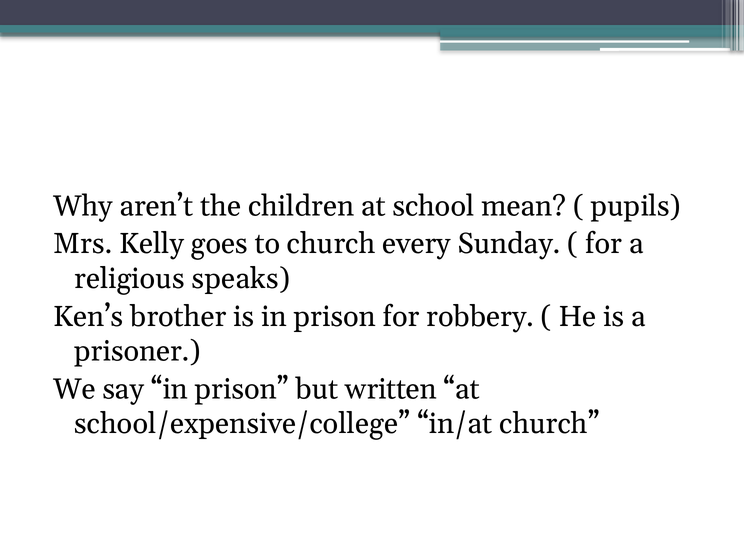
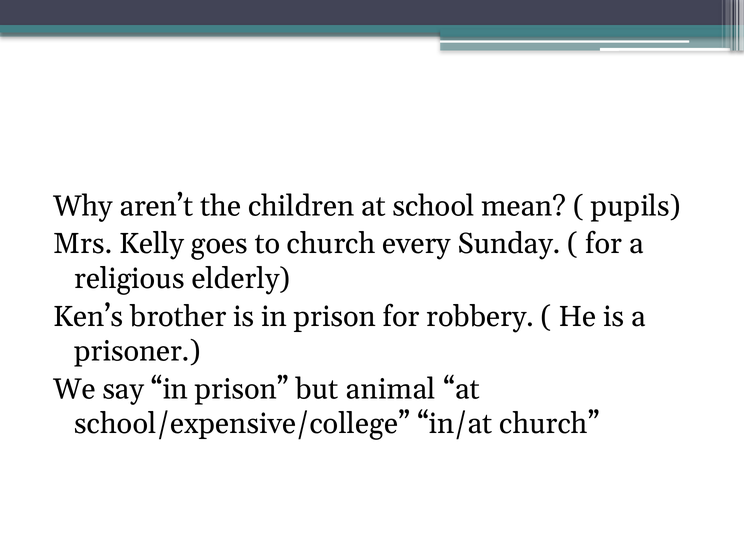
speaks: speaks -> elderly
written: written -> animal
